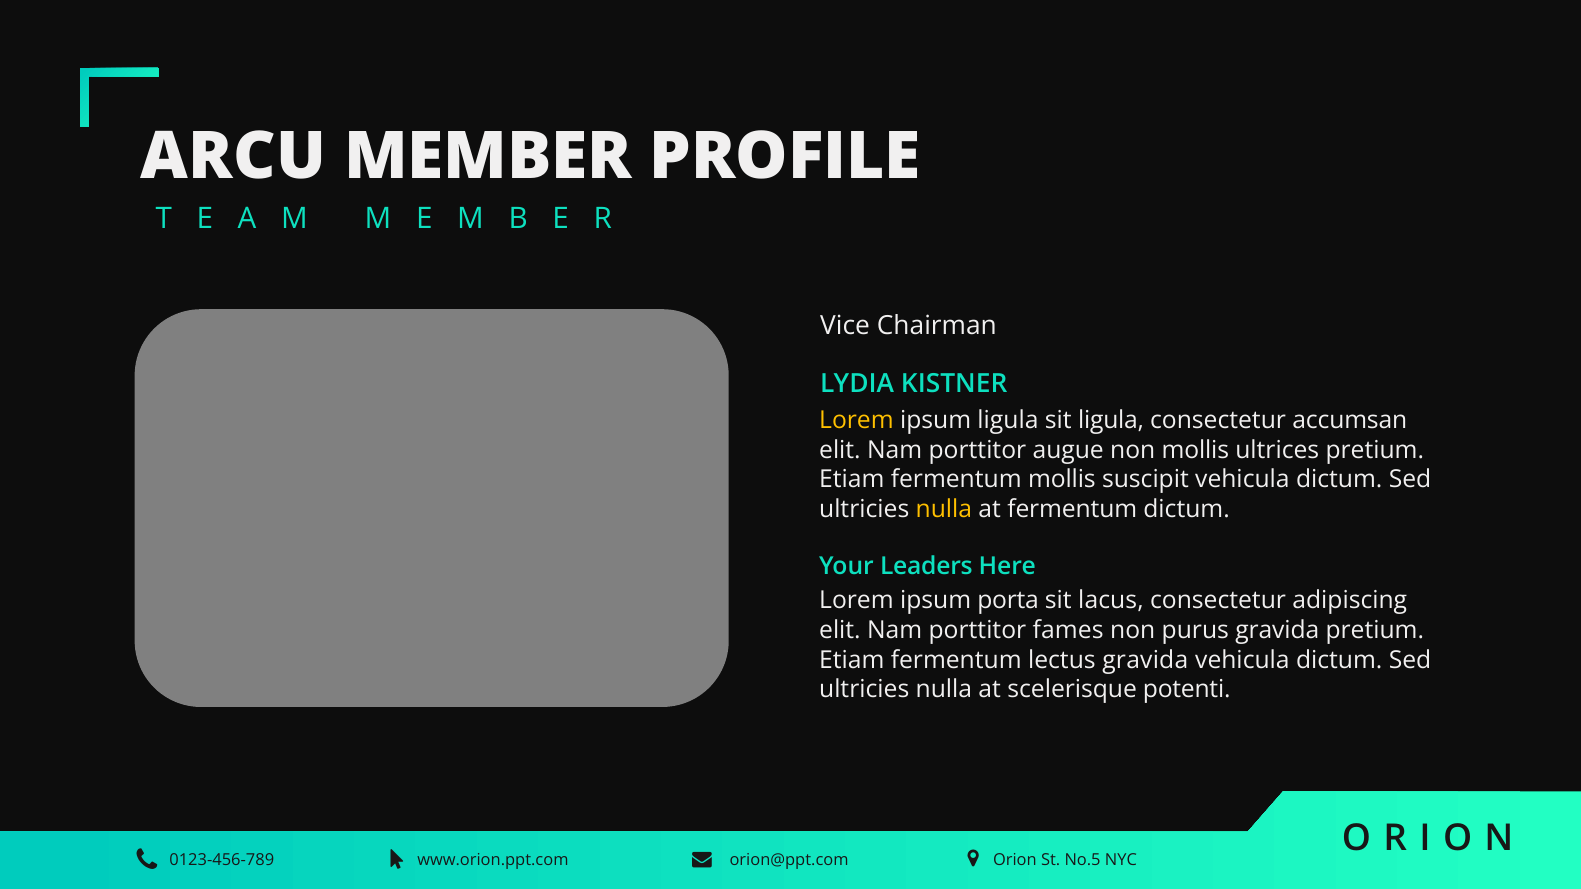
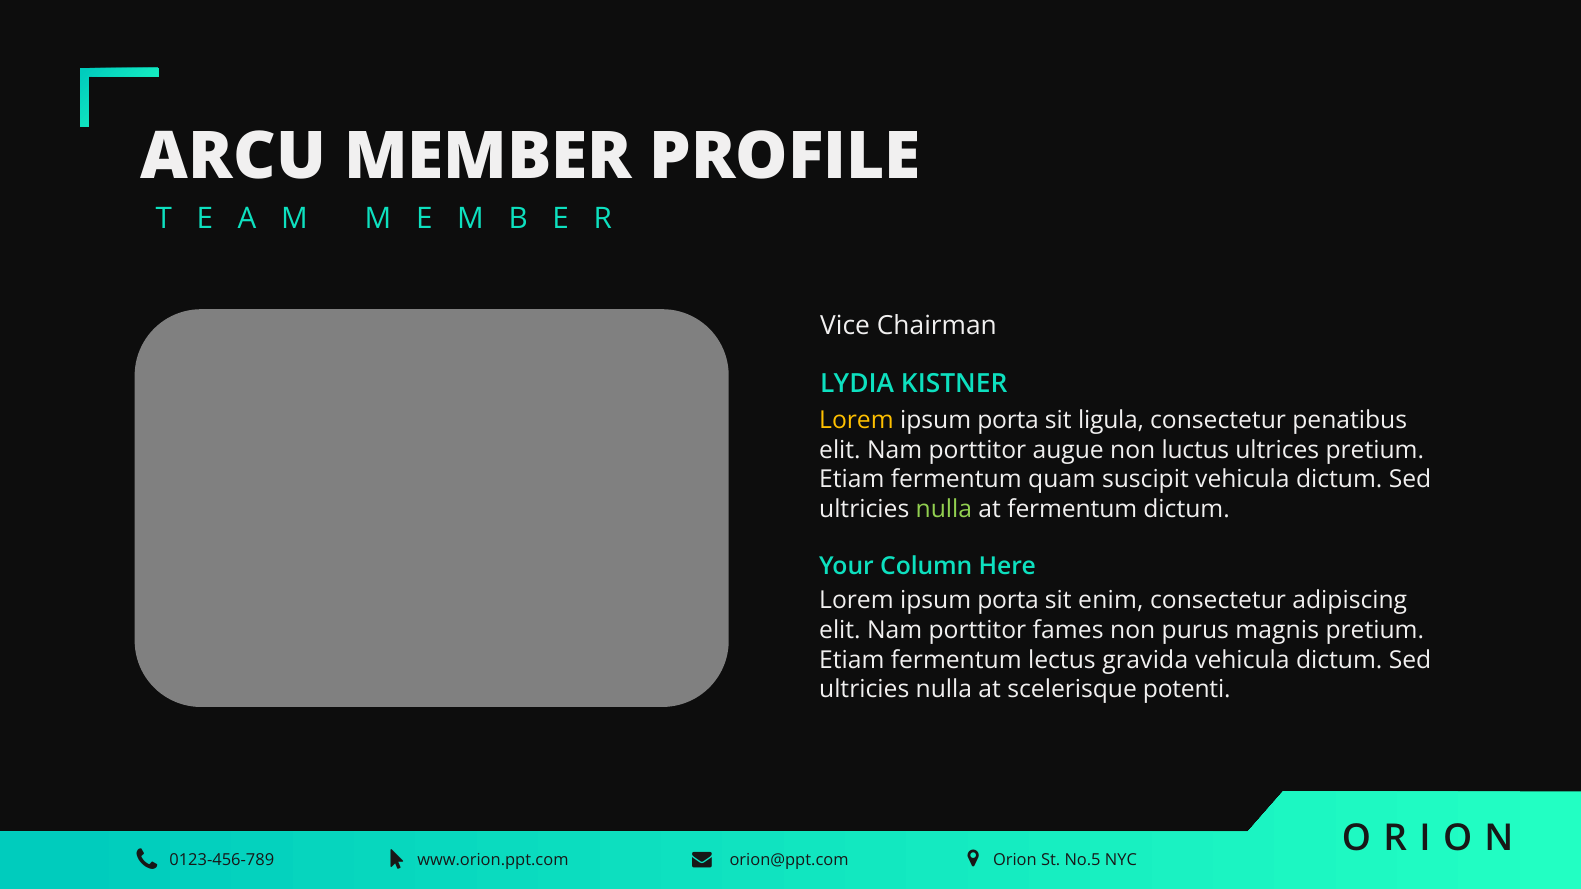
ligula at (1008, 421): ligula -> porta
accumsan: accumsan -> penatibus
non mollis: mollis -> luctus
fermentum mollis: mollis -> quam
nulla at (944, 510) colour: yellow -> light green
Leaders: Leaders -> Column
lacus: lacus -> enim
purus gravida: gravida -> magnis
